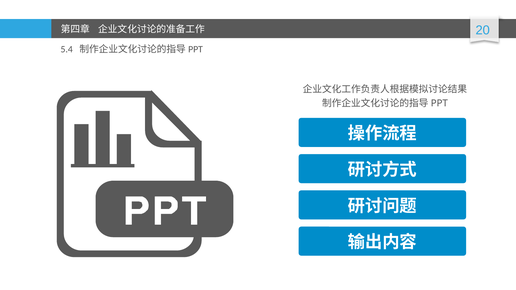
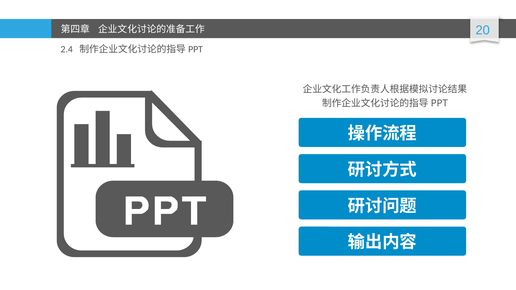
5.4: 5.4 -> 2.4
